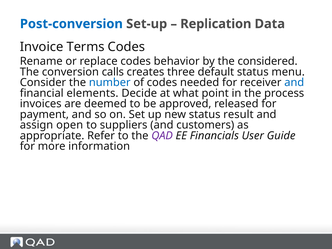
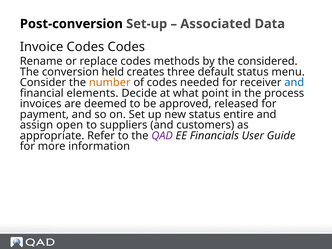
Post-conversion colour: blue -> black
Replication: Replication -> Associated
Invoice Terms: Terms -> Codes
behavior: behavior -> methods
calls: calls -> held
number colour: blue -> orange
result: result -> entire
